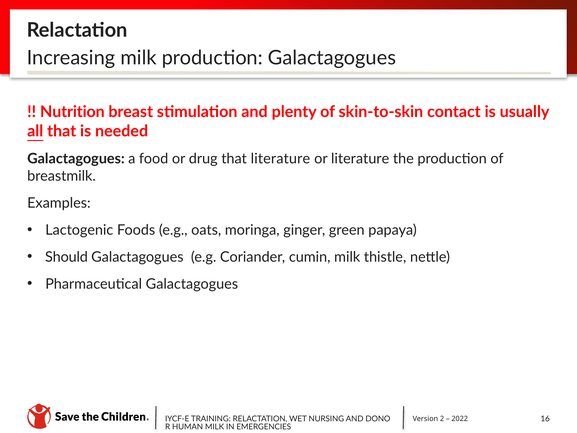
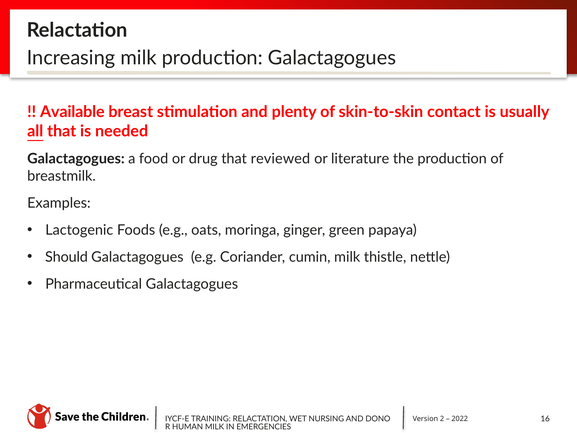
Nutrition: Nutrition -> Available
that literature: literature -> reviewed
